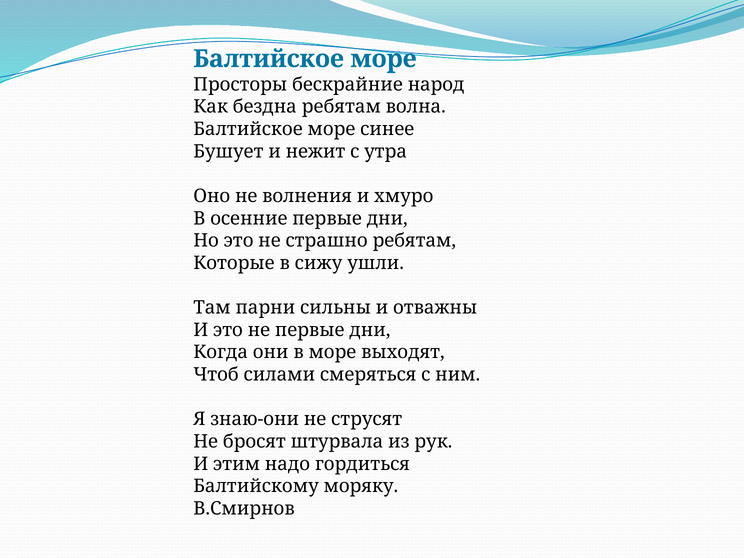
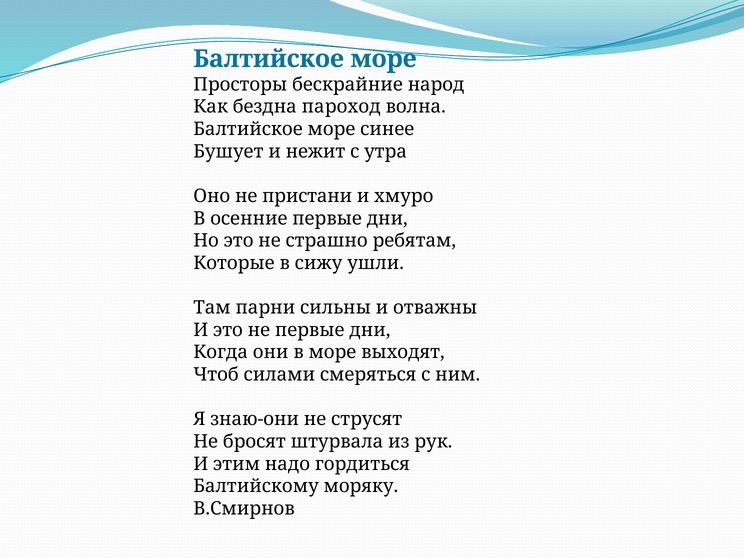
бездна ребятам: ребятам -> пароход
волнения: волнения -> пристани
